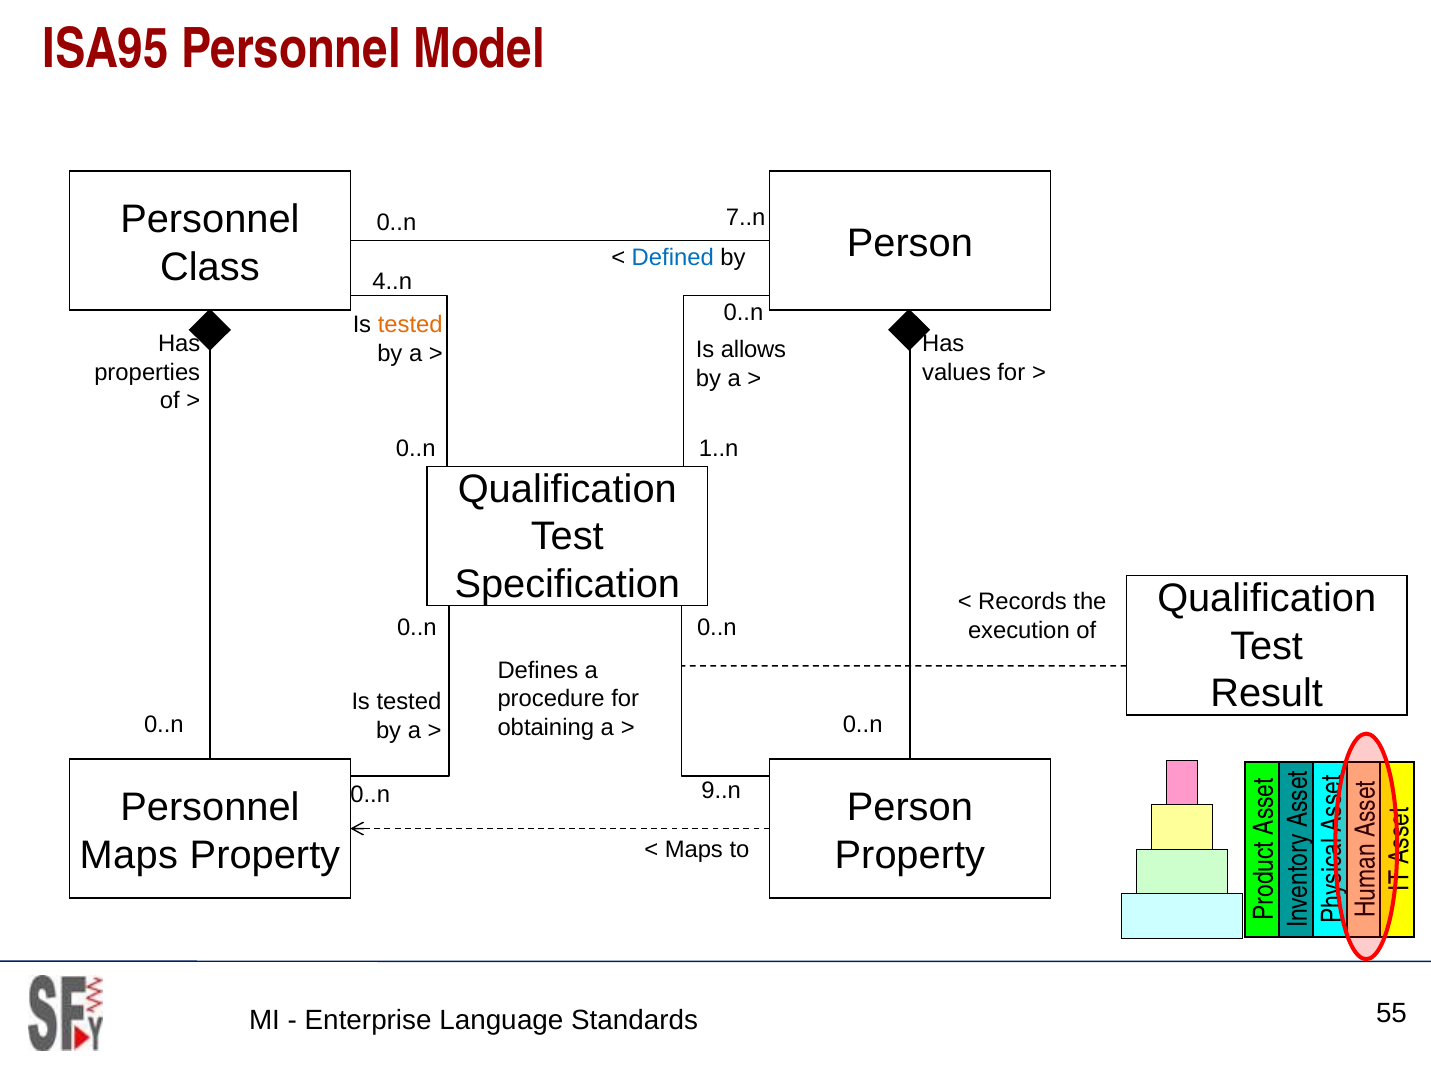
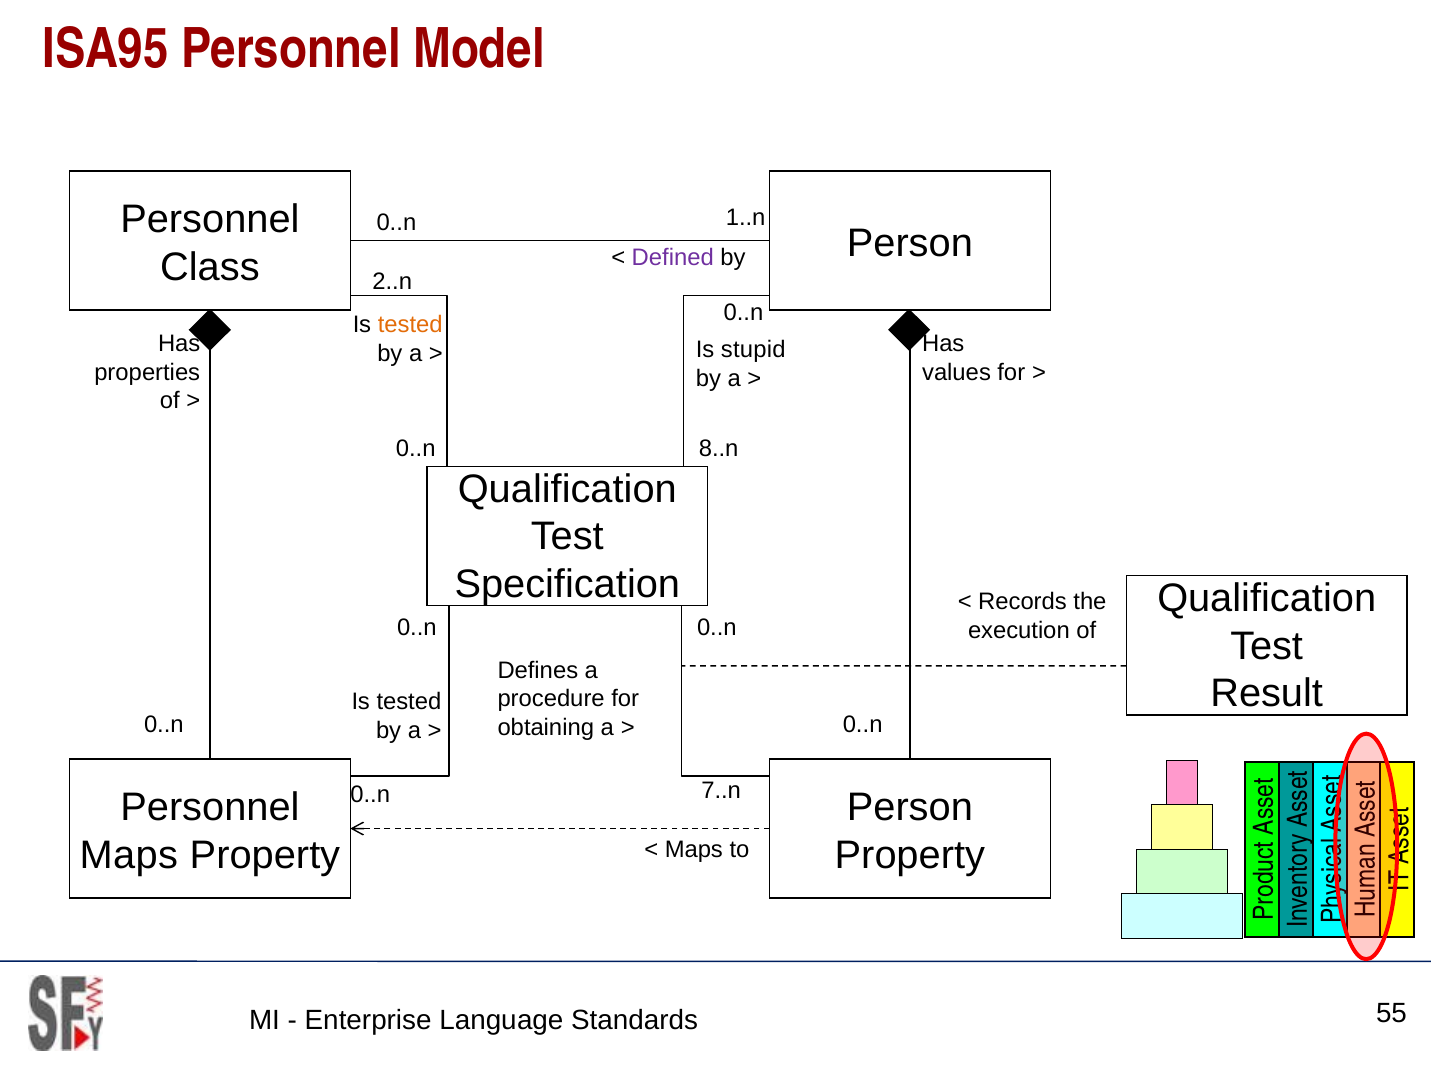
7..n: 7..n -> 1..n
Defined colour: blue -> purple
4..n: 4..n -> 2..n
allows: allows -> stupid
1..n: 1..n -> 8..n
9..n: 9..n -> 7..n
